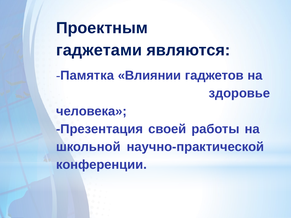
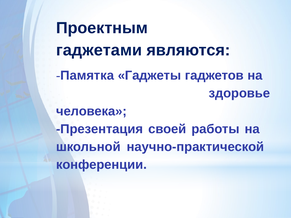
Влиянии: Влиянии -> Гаджеты
